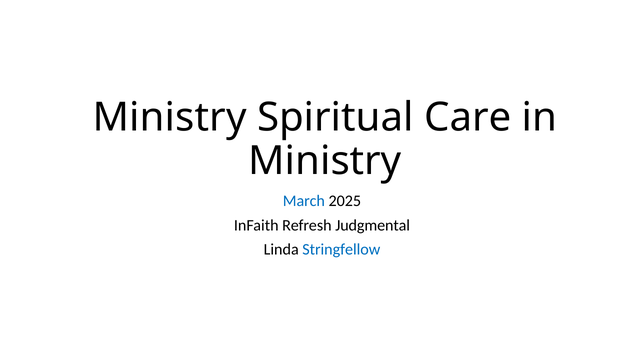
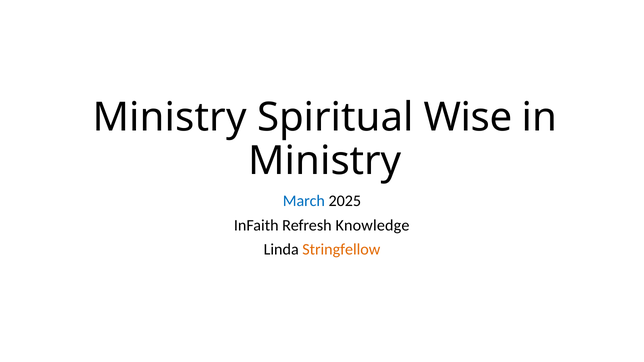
Care: Care -> Wise
Judgmental: Judgmental -> Knowledge
Stringfellow colour: blue -> orange
